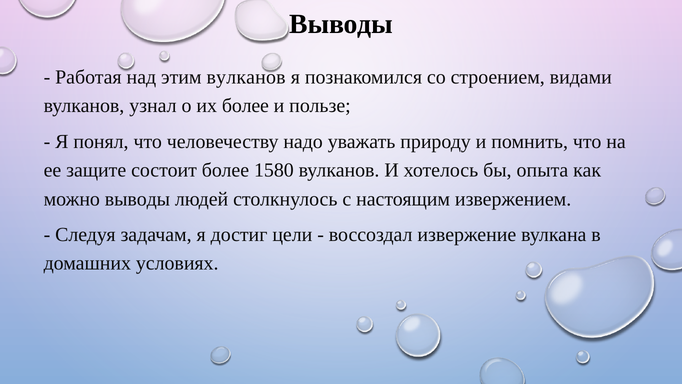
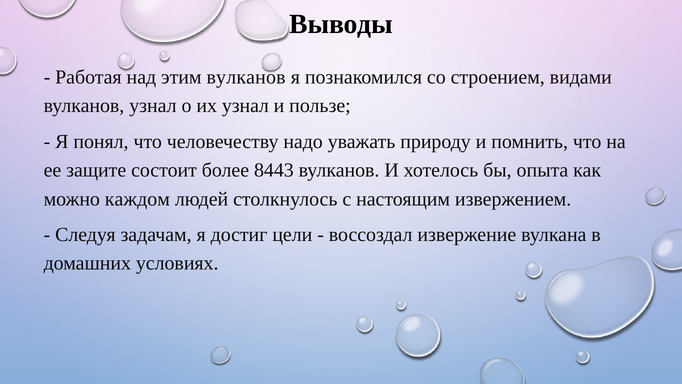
их более: более -> узнал
1580: 1580 -> 8443
можно выводы: выводы -> каждом
